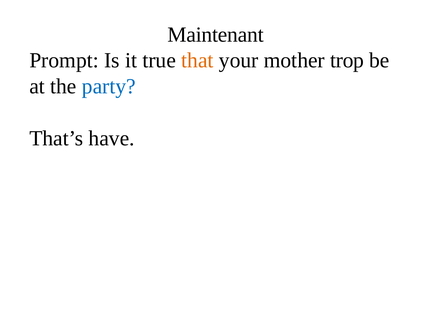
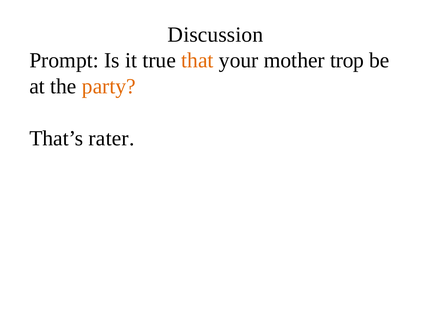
Maintenant: Maintenant -> Discussion
party colour: blue -> orange
have: have -> rater
